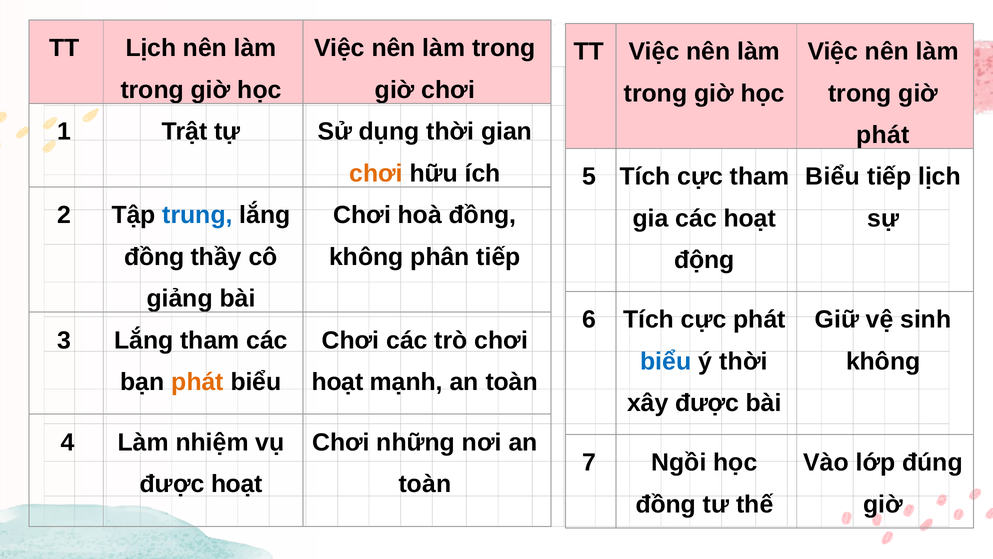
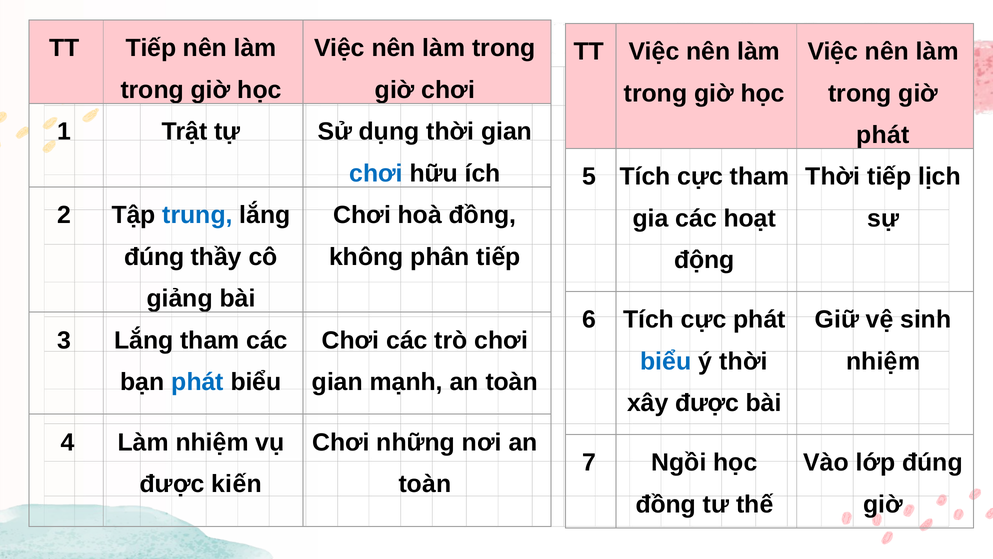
TT Lịch: Lịch -> Tiếp
chơi at (376, 173) colour: orange -> blue
Biểu at (833, 177): Biểu -> Thời
đồng at (154, 257): đồng -> đúng
không at (883, 361): không -> nhiệm
phát at (198, 382) colour: orange -> blue
hoạt at (337, 382): hoạt -> gian
được hoạt: hoạt -> kiến
